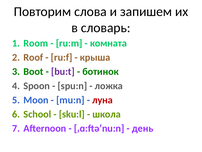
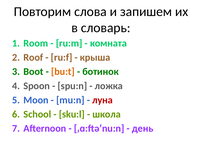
bu:t colour: purple -> orange
